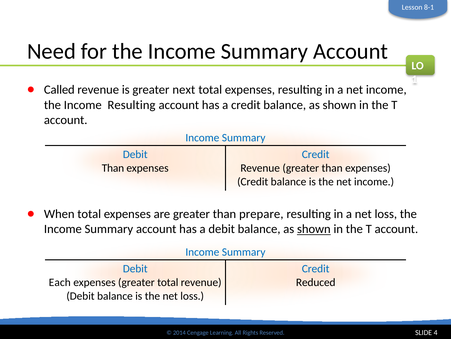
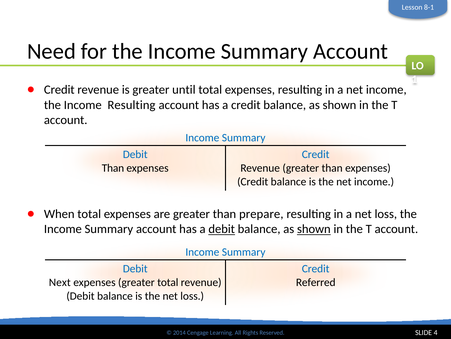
Called at (59, 90): Called -> Credit
next: next -> until
debit at (222, 229) underline: none -> present
Each: Each -> Next
Reduced: Reduced -> Referred
